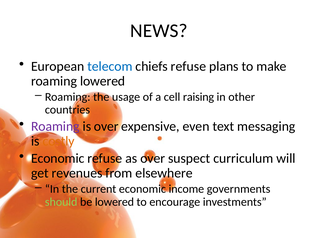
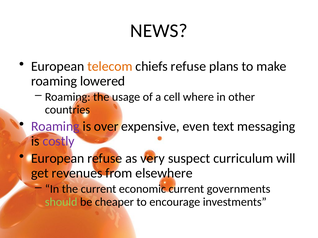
telecom colour: blue -> orange
raising: raising -> where
costly colour: orange -> purple
Economic at (58, 159): Economic -> European
as over: over -> very
economic income: income -> current
be lowered: lowered -> cheaper
